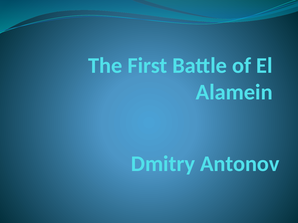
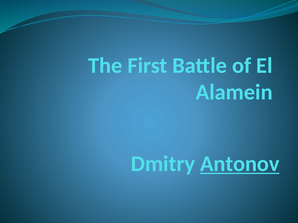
Antonov underline: none -> present
